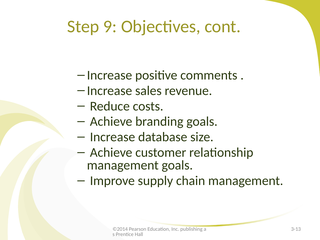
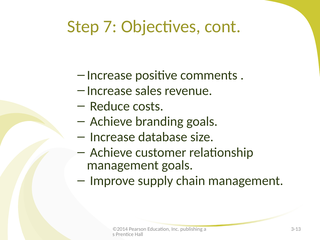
9: 9 -> 7
